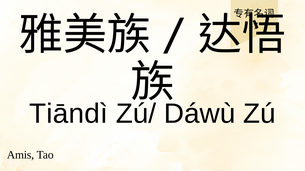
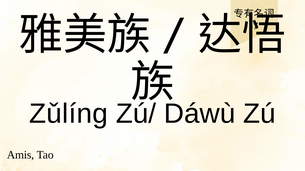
Tiāndì: Tiāndì -> Zǔlíng
